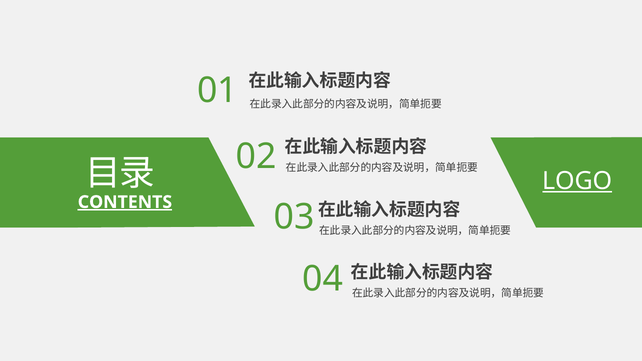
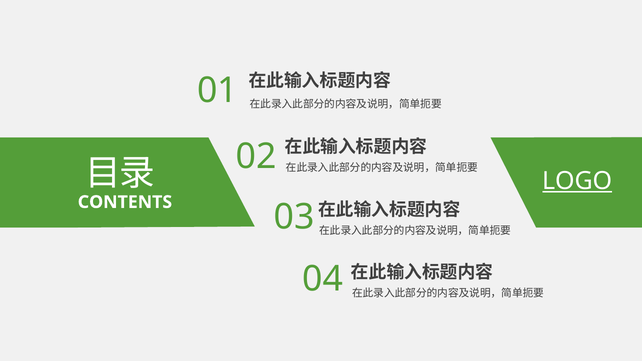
CONTENTS underline: present -> none
